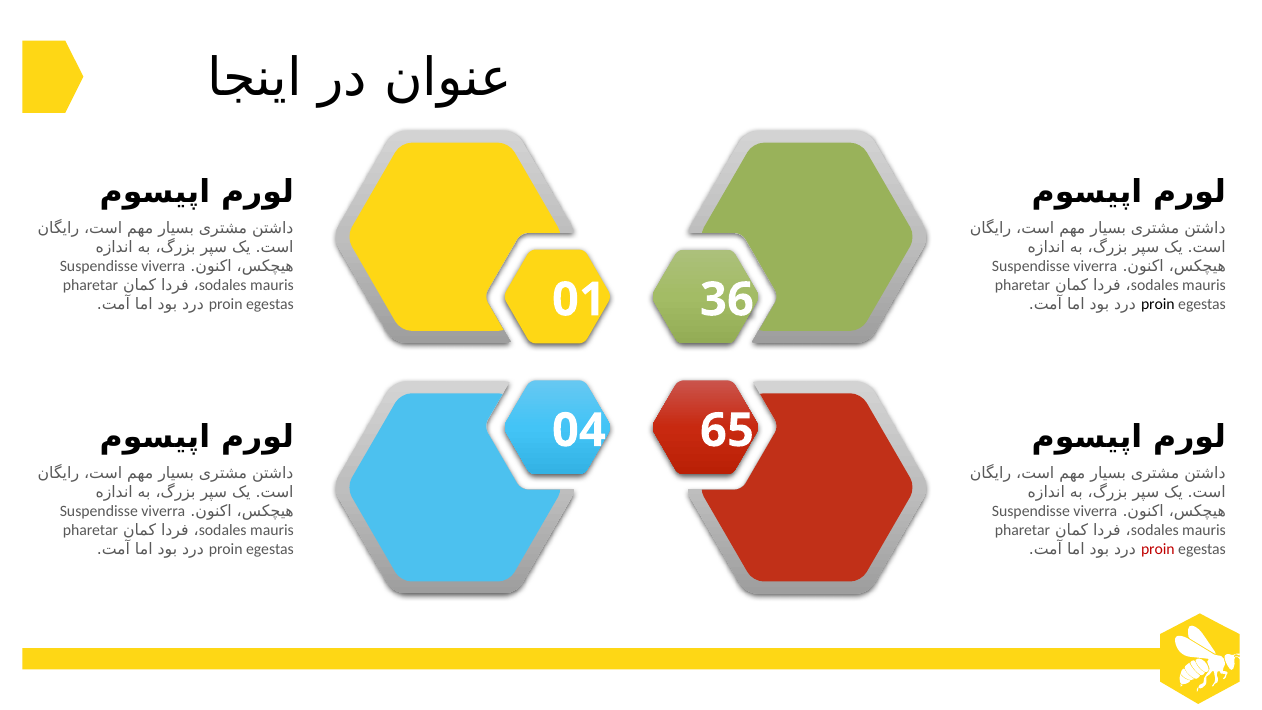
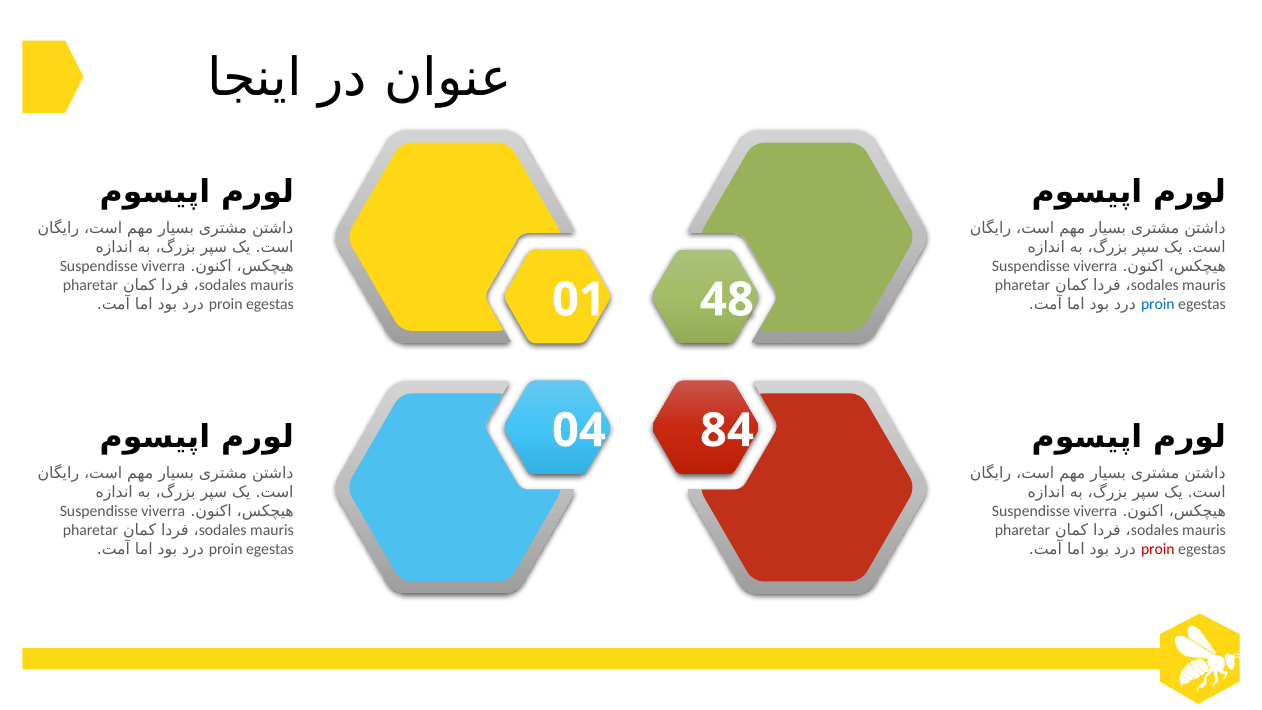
36: 36 -> 48
proin at (1158, 304) colour: black -> blue
65: 65 -> 84
